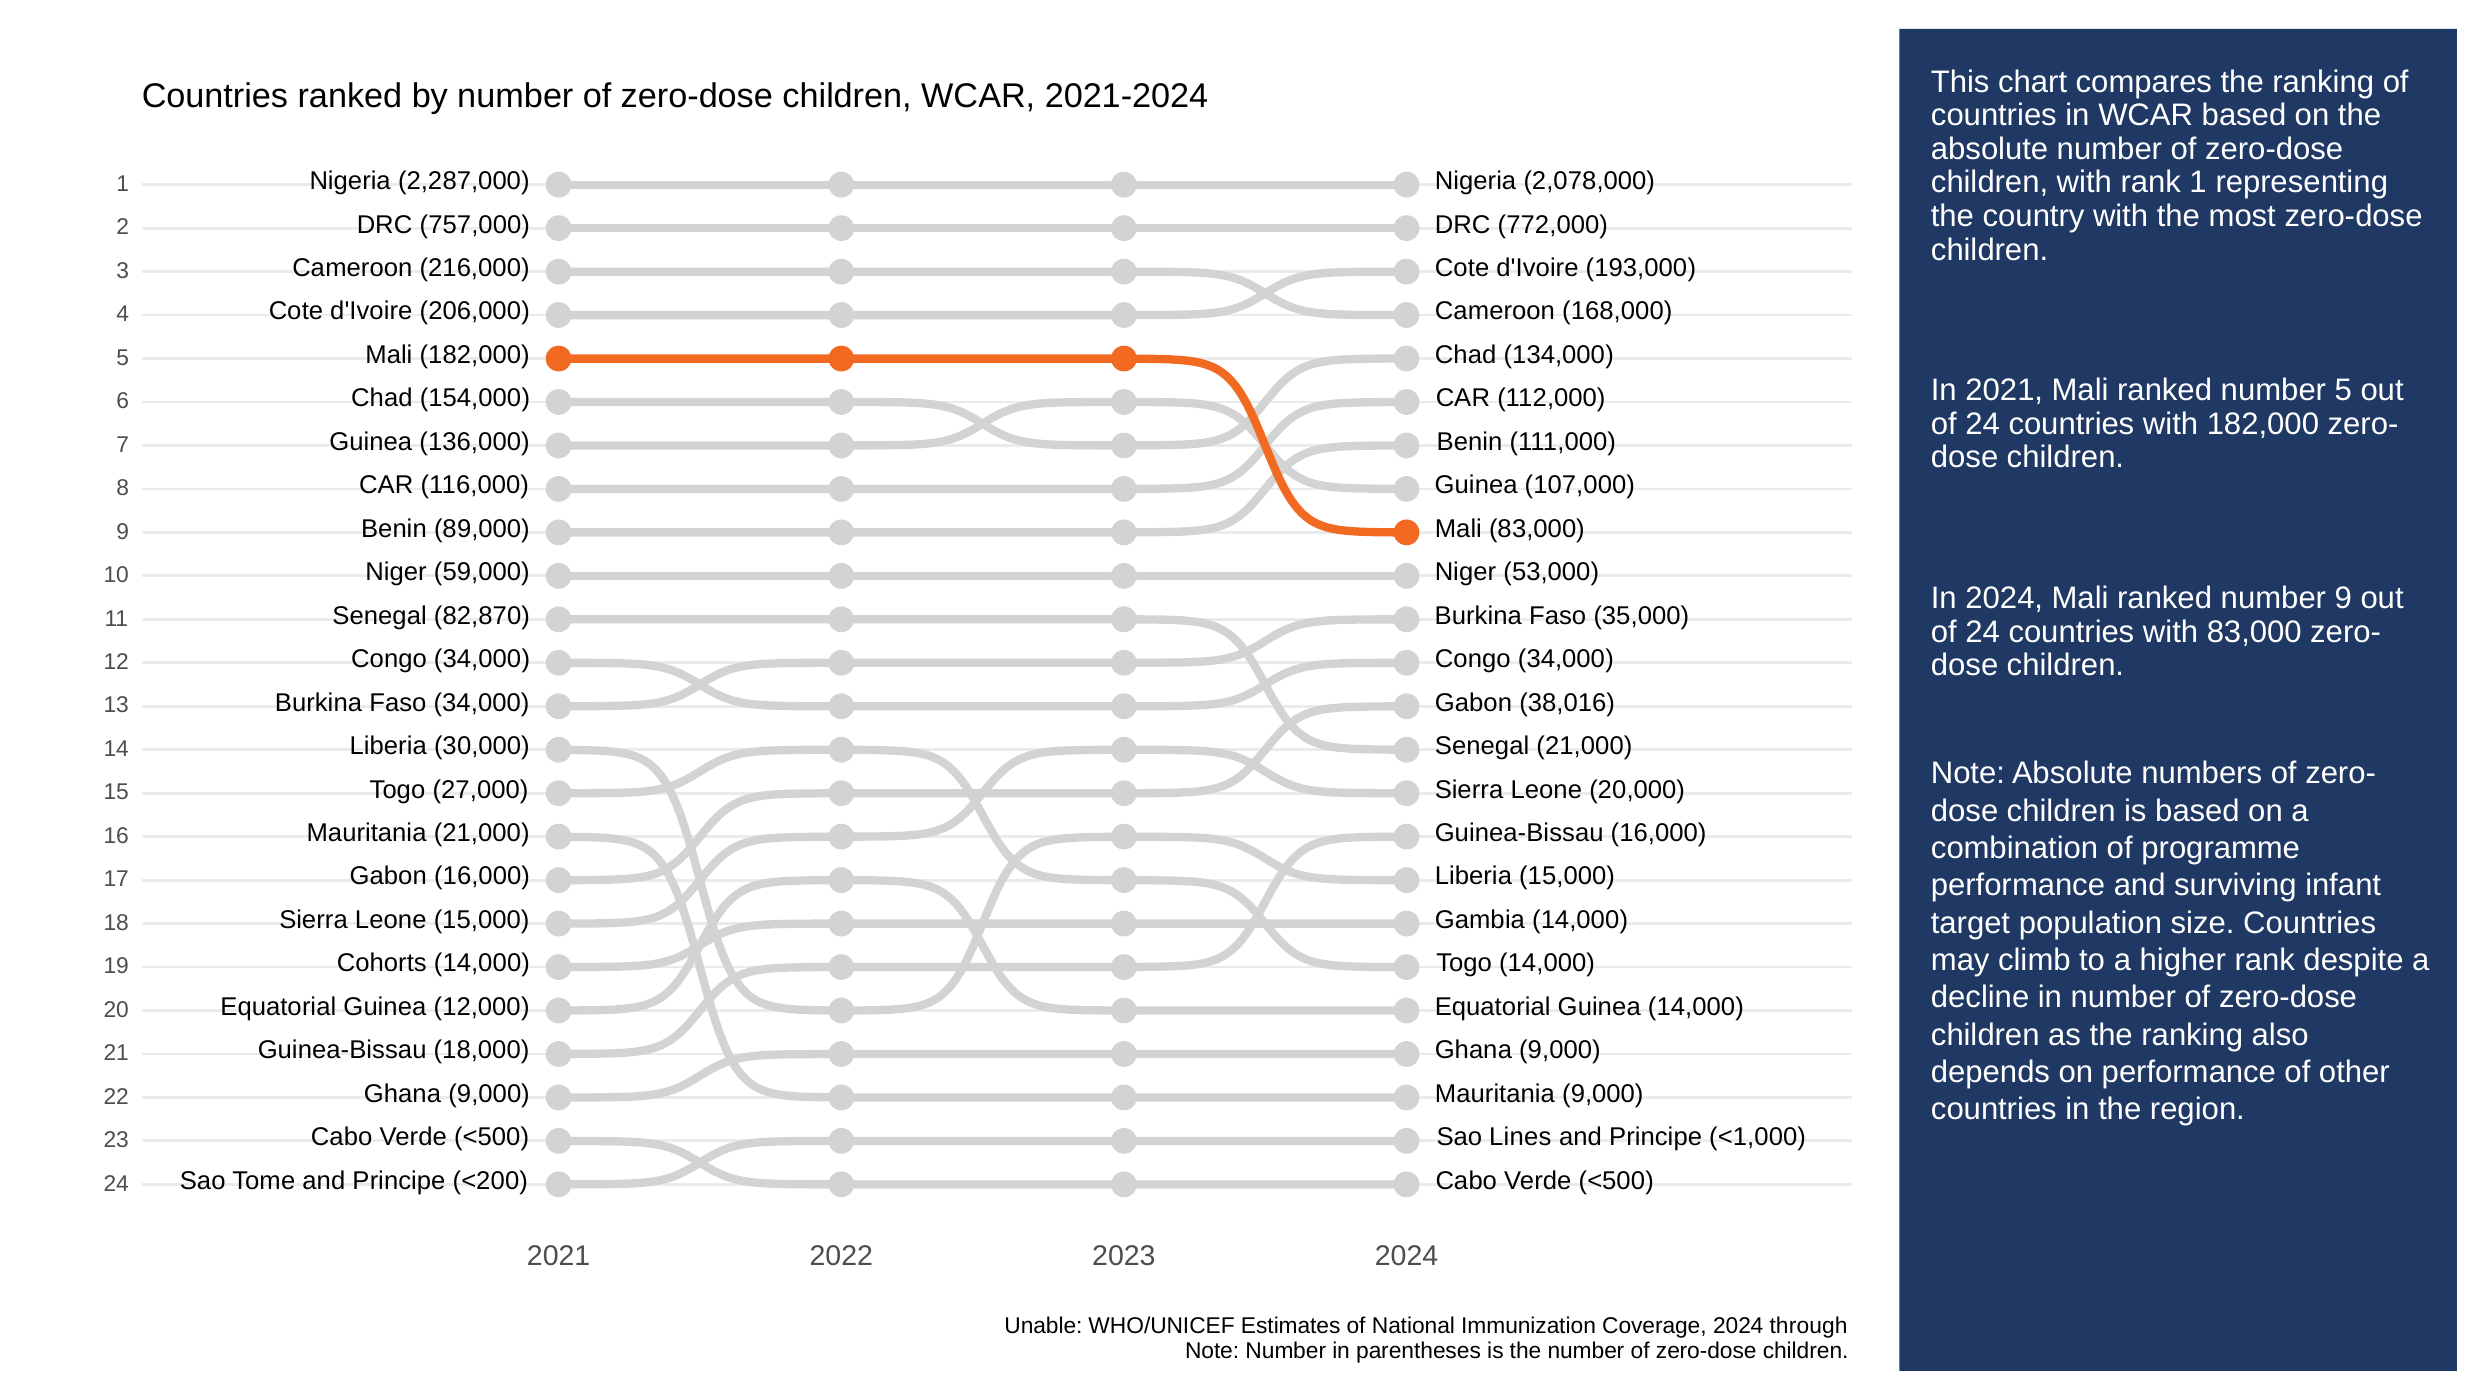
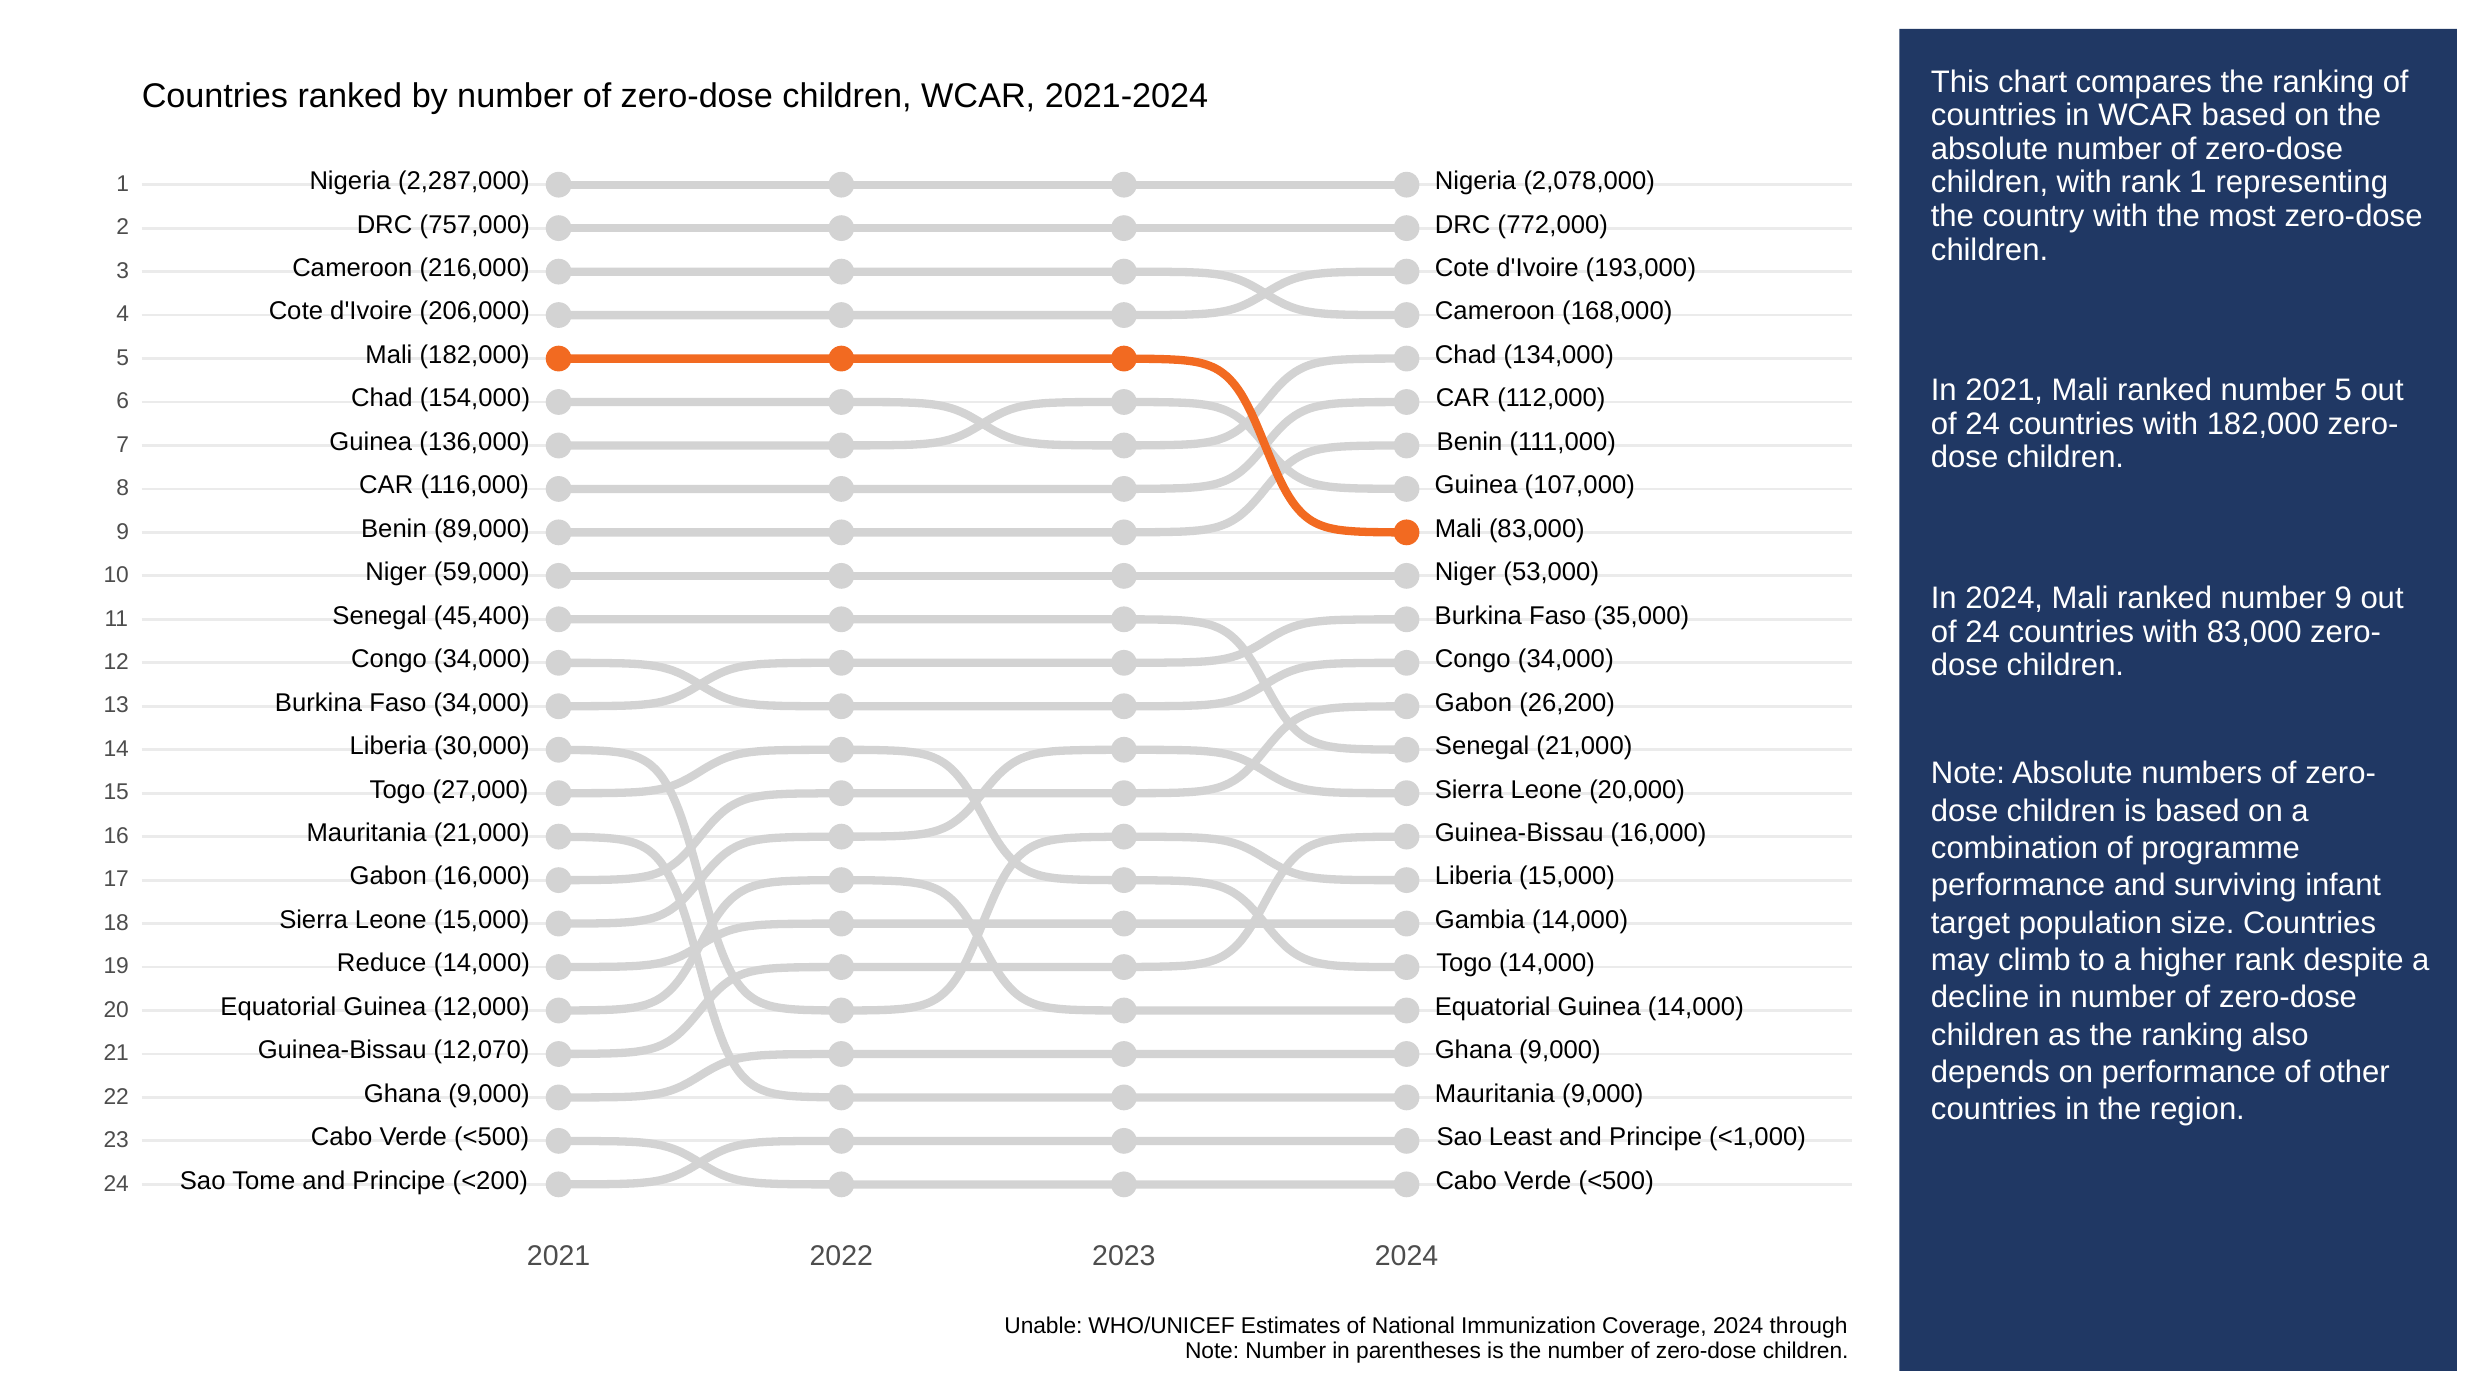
82,870: 82,870 -> 45,400
38,016: 38,016 -> 26,200
Cohorts: Cohorts -> Reduce
18,000: 18,000 -> 12,070
Lines: Lines -> Least
